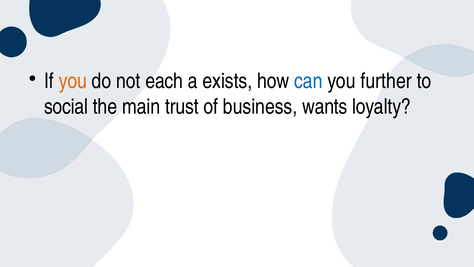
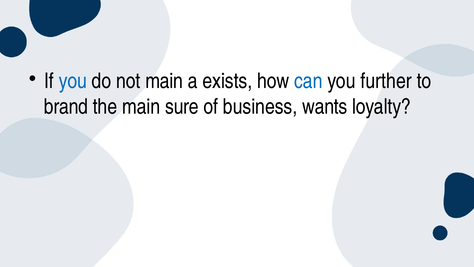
you at (73, 81) colour: orange -> blue
not each: each -> main
social: social -> brand
trust: trust -> sure
